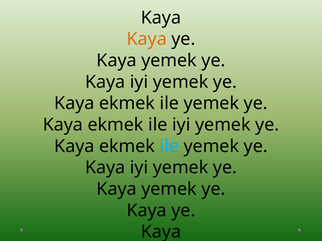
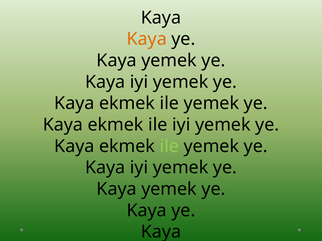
ile at (169, 146) colour: light blue -> light green
